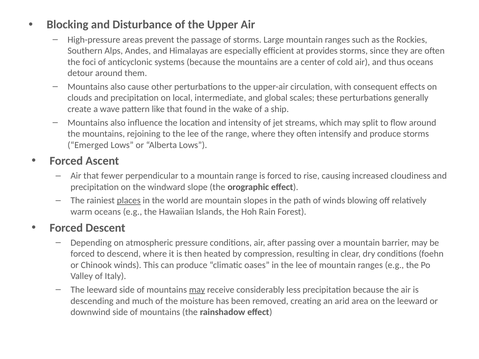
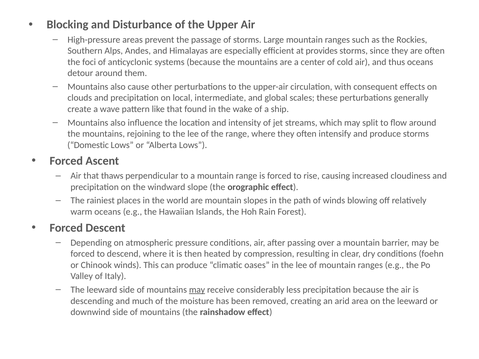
Emerged: Emerged -> Domestic
fewer: fewer -> thaws
places underline: present -> none
